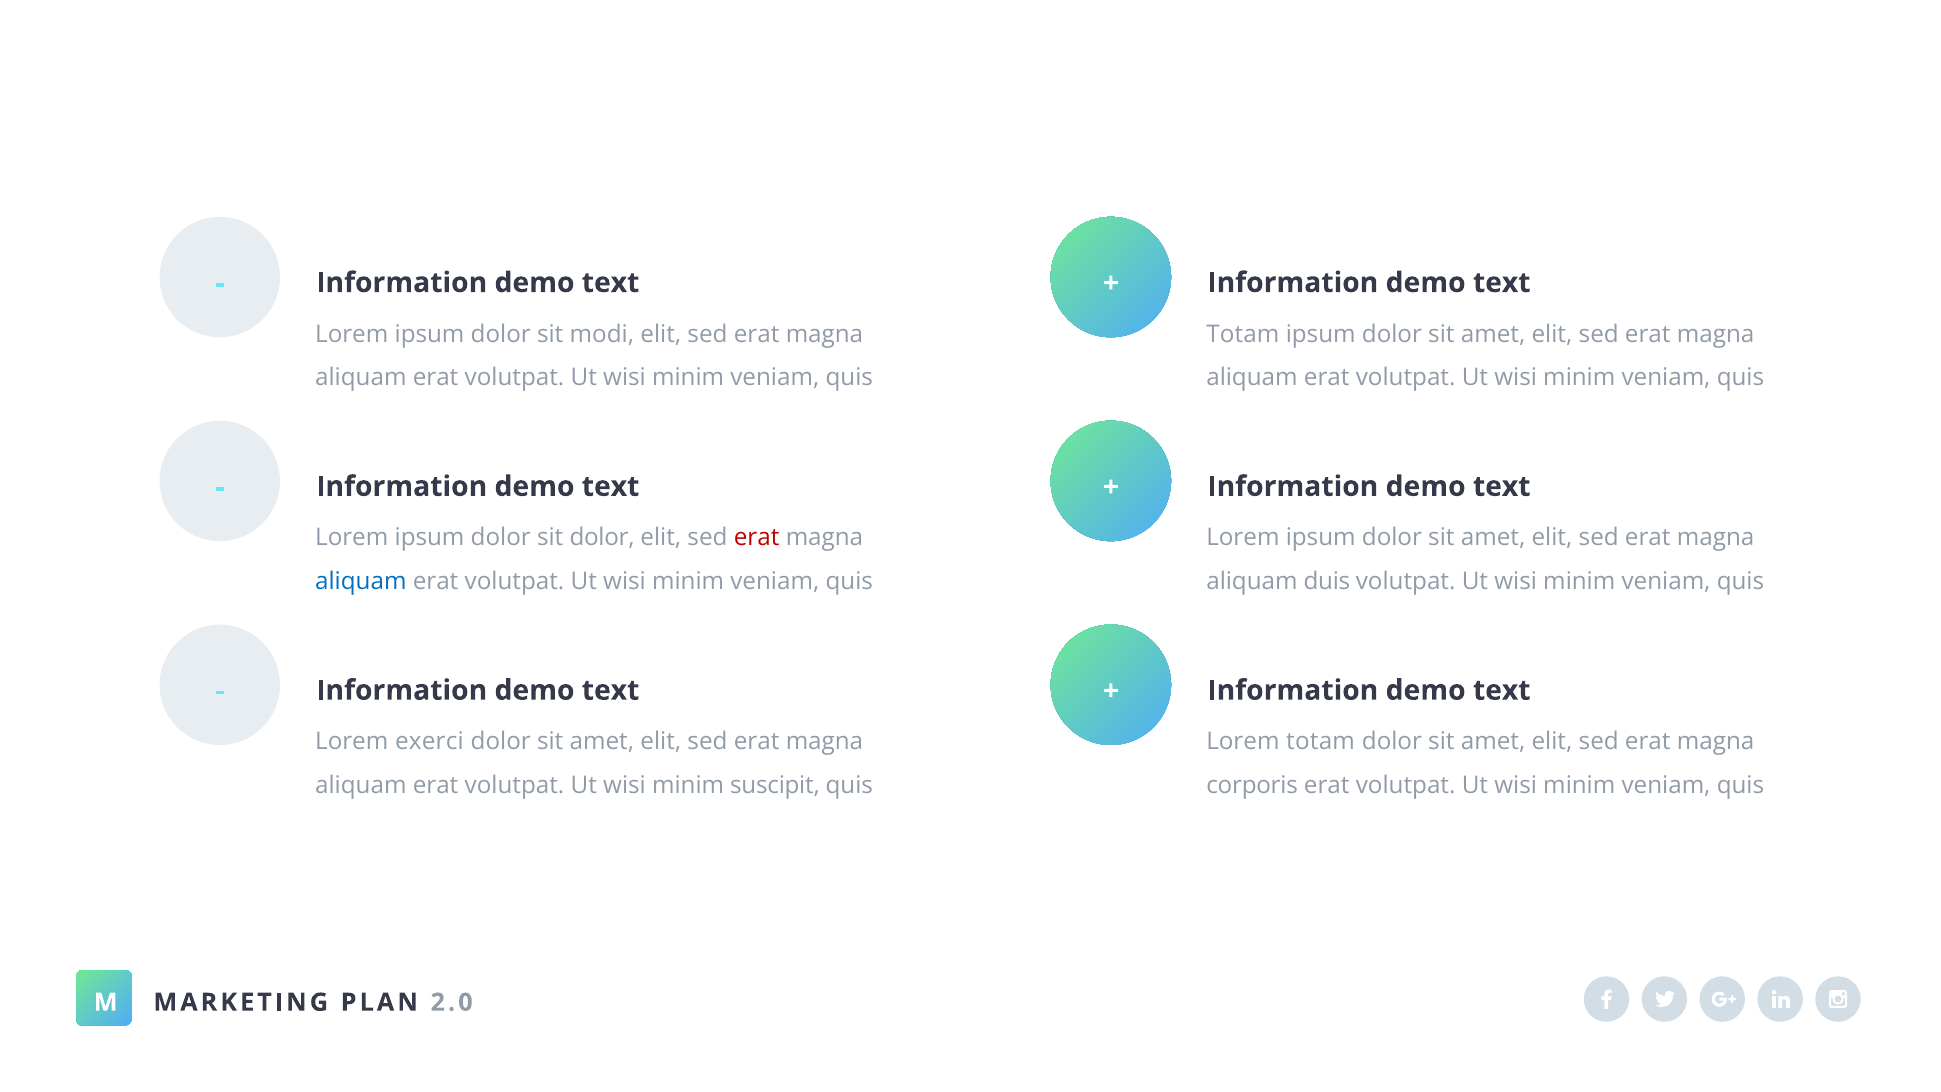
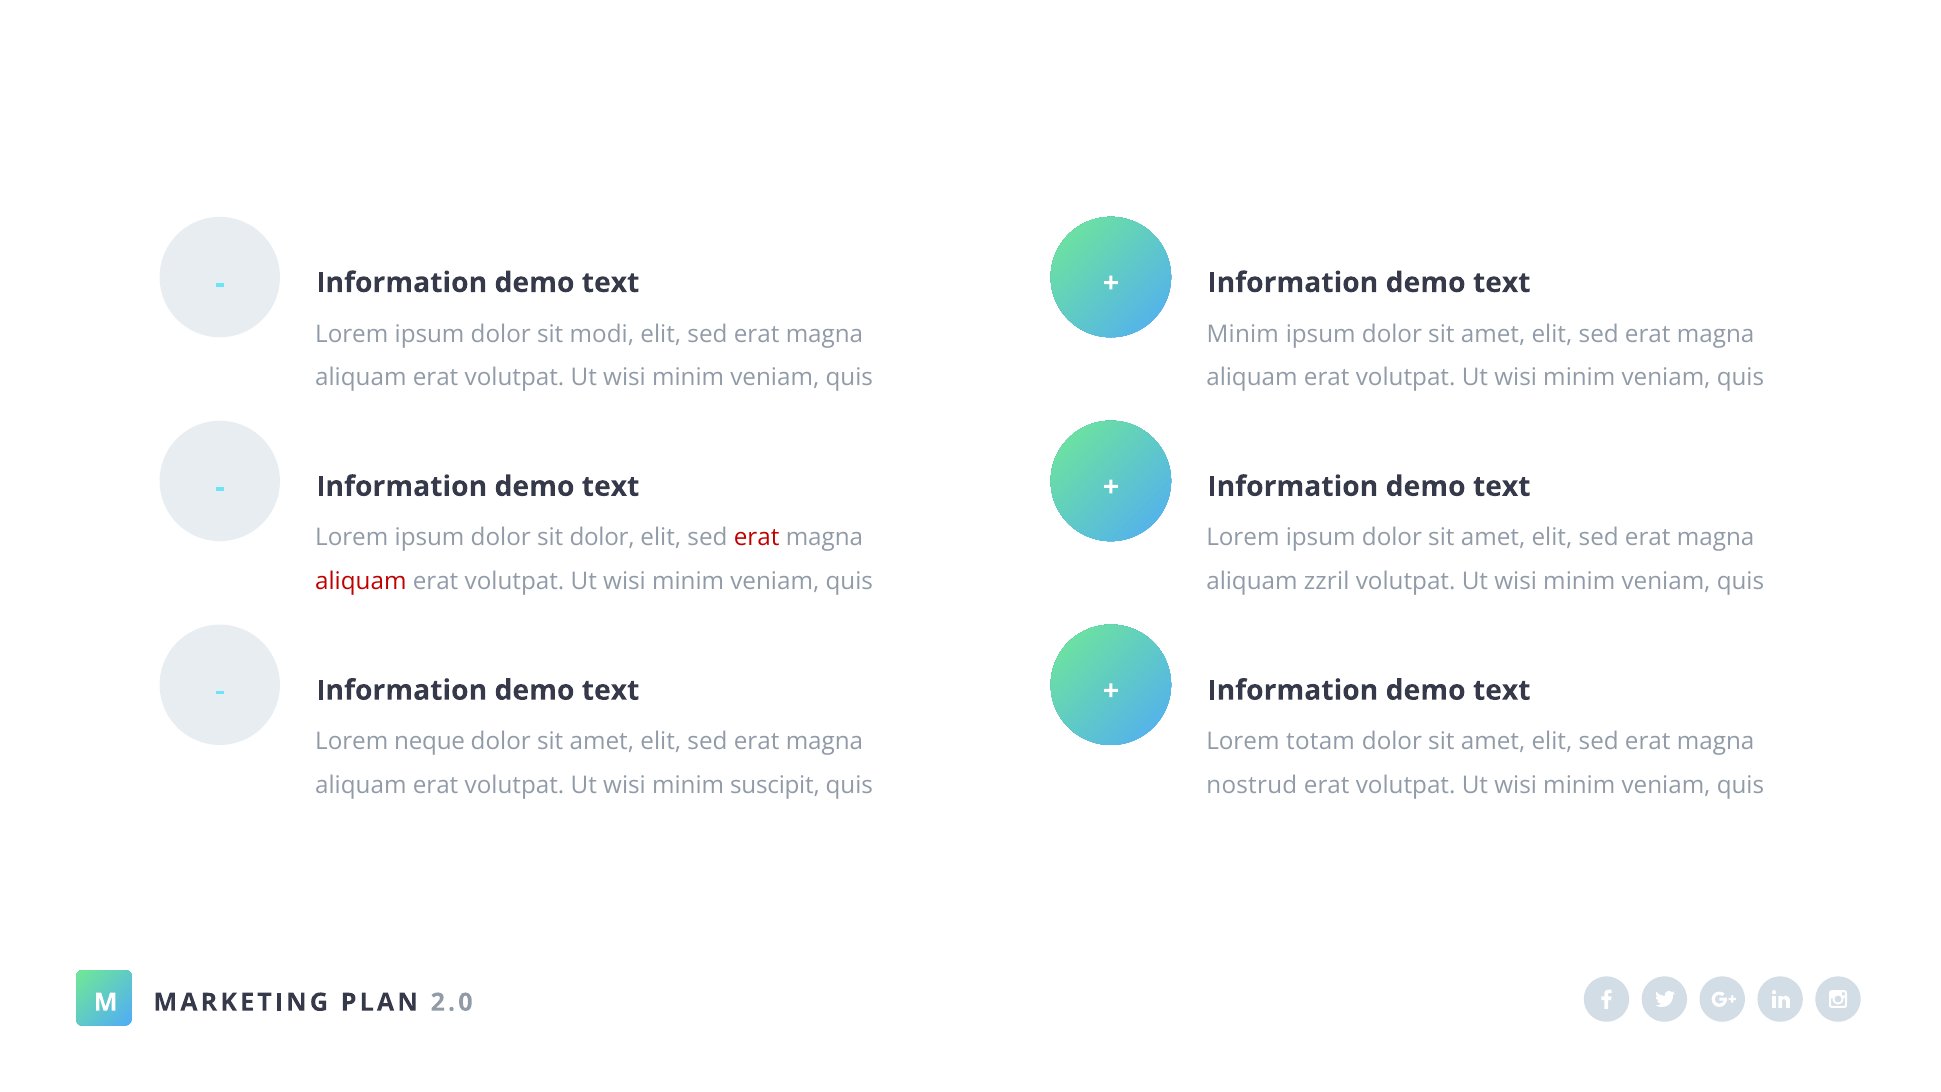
Totam at (1243, 334): Totam -> Minim
aliquam at (361, 581) colour: blue -> red
duis: duis -> zzril
exerci: exerci -> neque
corporis: corporis -> nostrud
